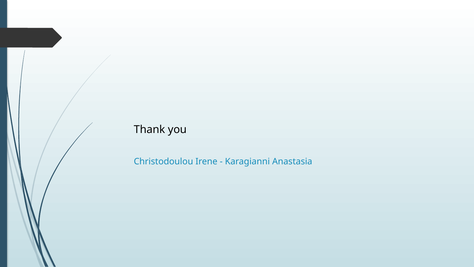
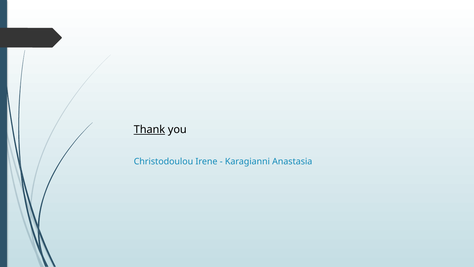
Thank underline: none -> present
